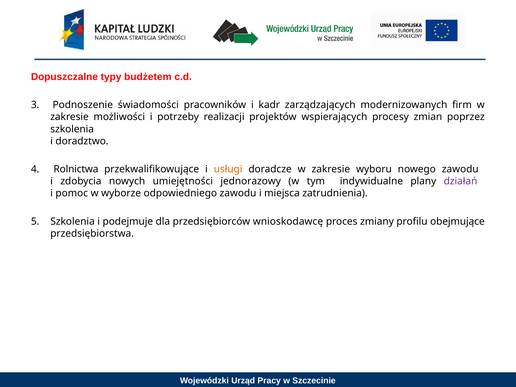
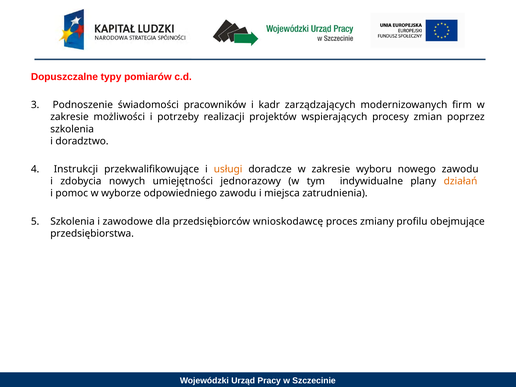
budżetem: budżetem -> pomiarów
Rolnictwa: Rolnictwa -> Instrukcji
działań colour: purple -> orange
podejmuje: podejmuje -> zawodowe
